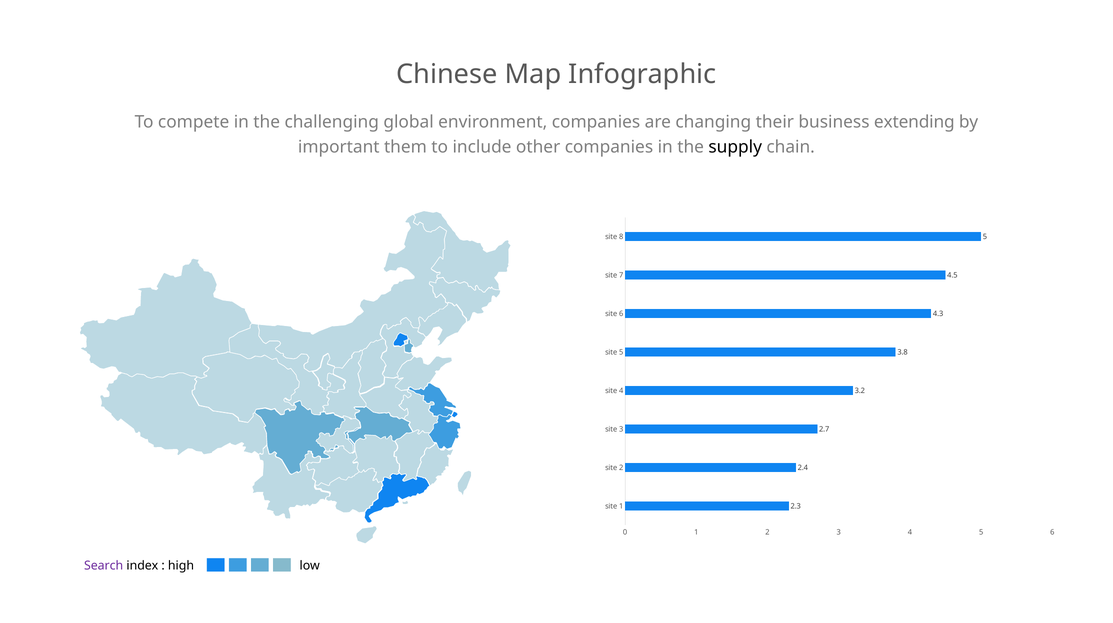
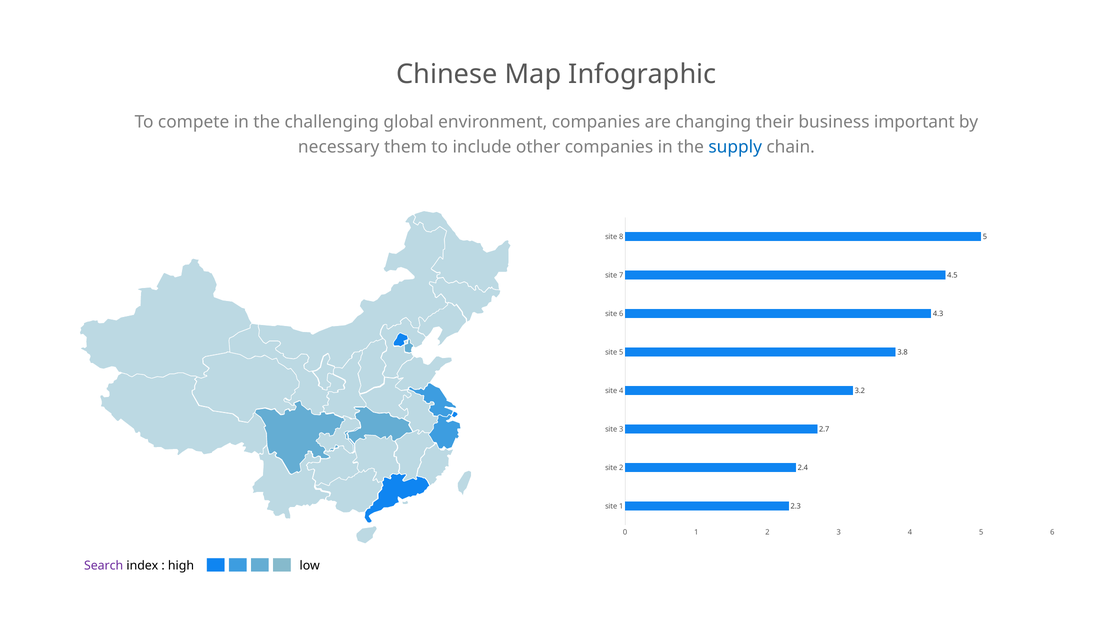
extending: extending -> important
important: important -> necessary
supply colour: black -> blue
